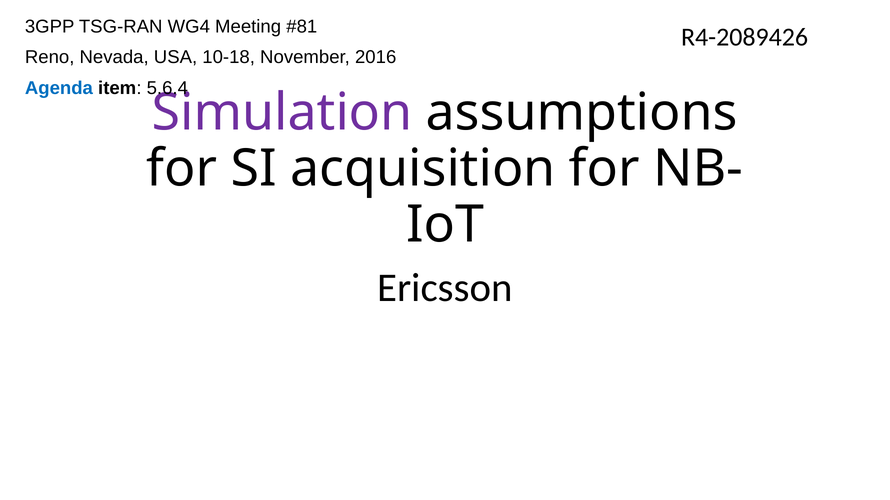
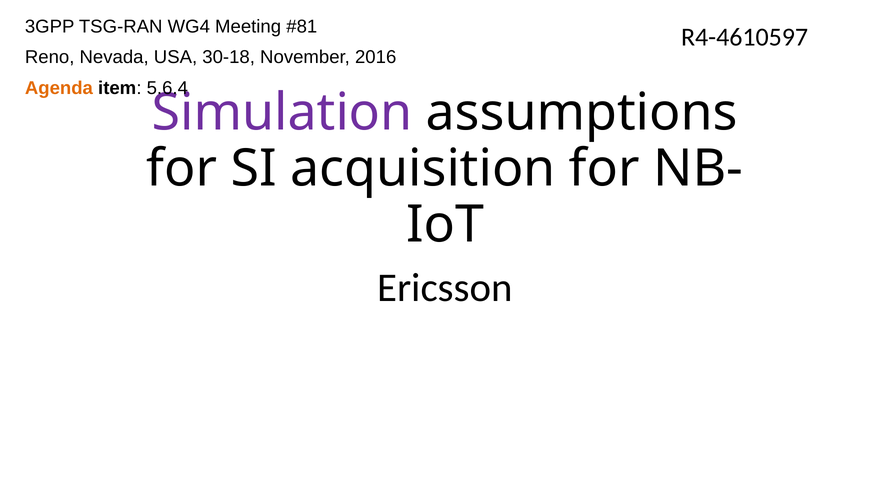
R4-2089426: R4-2089426 -> R4-4610597
10-18: 10-18 -> 30-18
Agenda colour: blue -> orange
